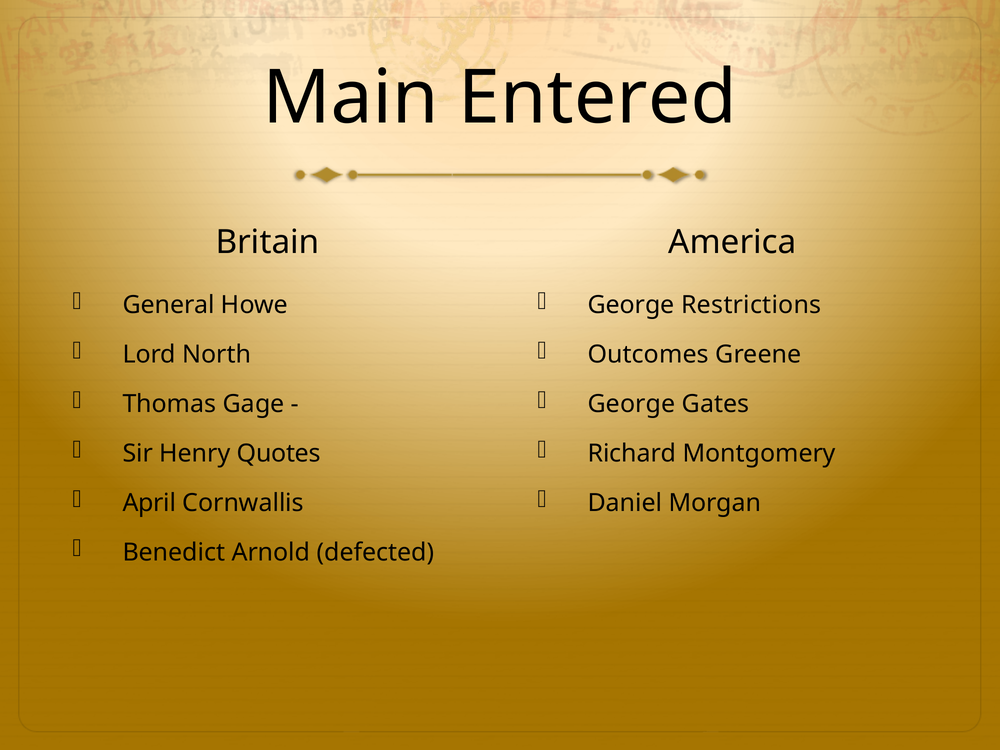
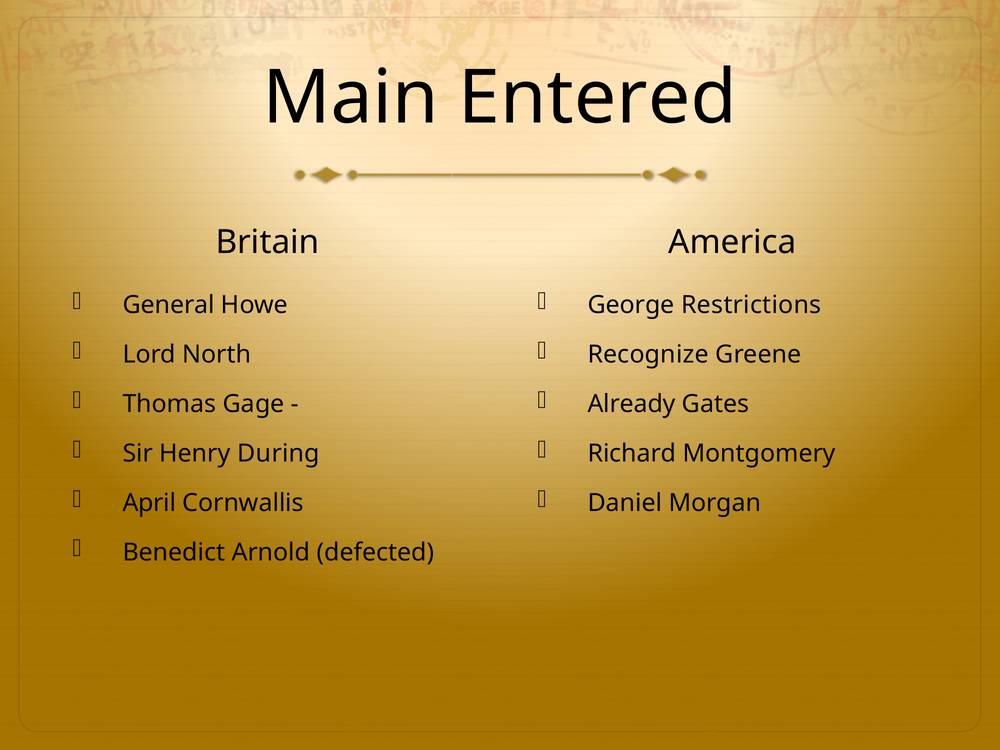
Outcomes: Outcomes -> Recognize
George at (631, 404): George -> Already
Quotes: Quotes -> During
